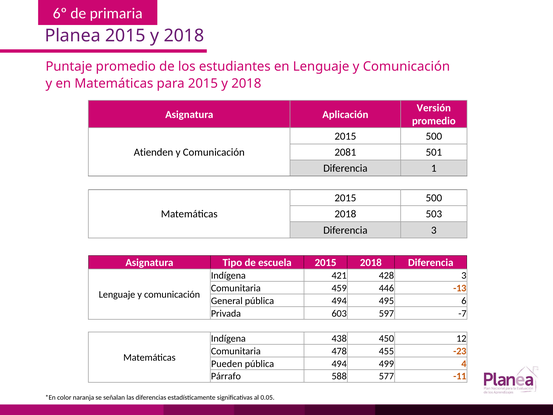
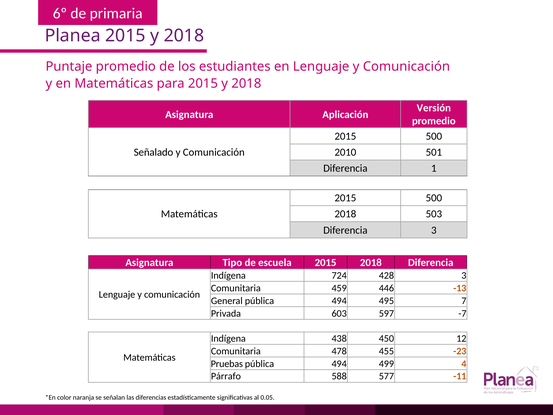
Atienden: Atienden -> Señalado
2081: 2081 -> 2010
421: 421 -> 724
6: 6 -> 7
Pueden: Pueden -> Pruebas
